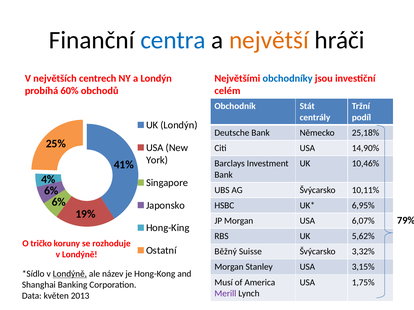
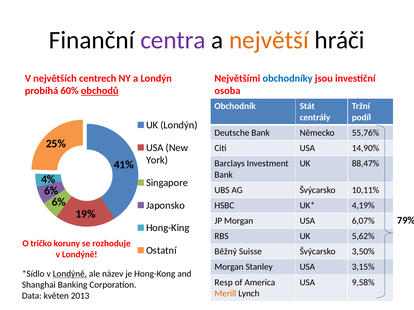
centra colour: blue -> purple
obchodů underline: none -> present
celém: celém -> osoba
25,18%: 25,18% -> 55,76%
10,46%: 10,46% -> 88,47%
6,95%: 6,95% -> 4,19%
3,32%: 3,32% -> 3,50%
Musí: Musí -> Resp
1,75%: 1,75% -> 9,58%
Merill colour: purple -> orange
